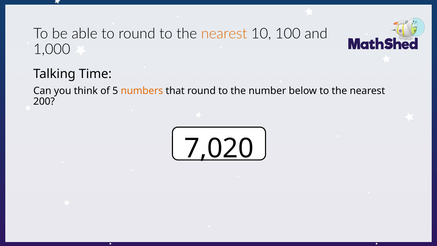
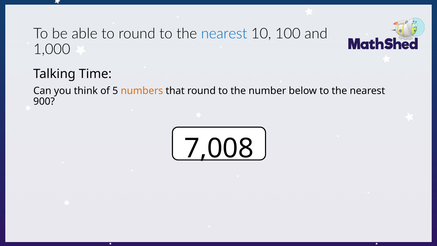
nearest at (224, 34) colour: orange -> blue
200: 200 -> 900
7,020: 7,020 -> 7,008
